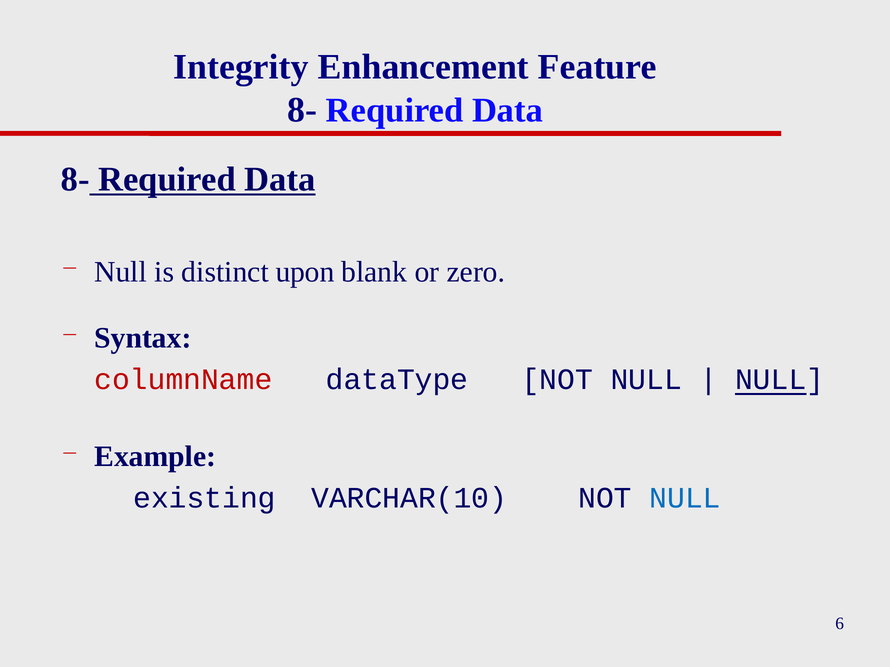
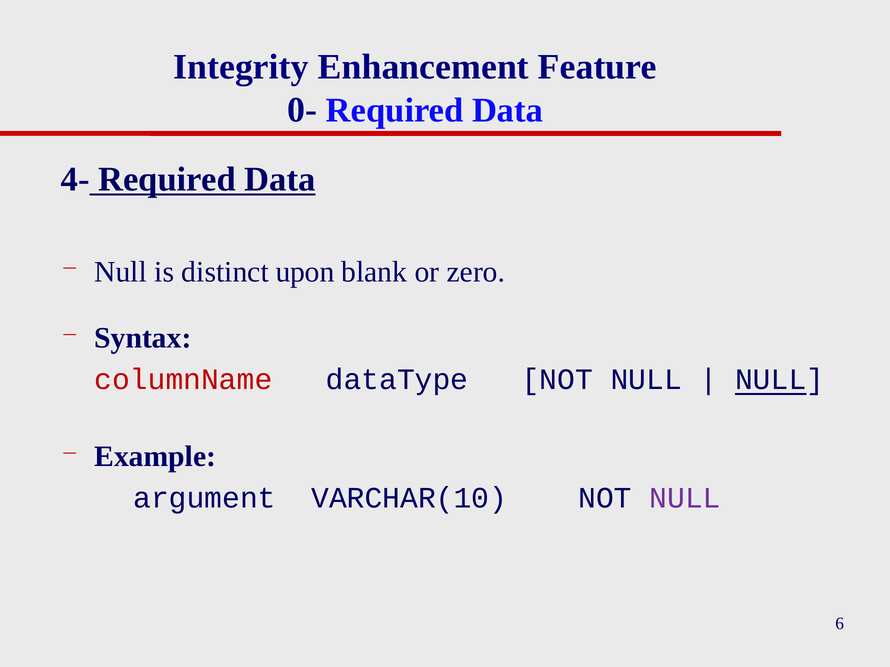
8- at (302, 110): 8- -> 0-
8- at (75, 179): 8- -> 4-
existing: existing -> argument
NULL at (685, 499) colour: blue -> purple
